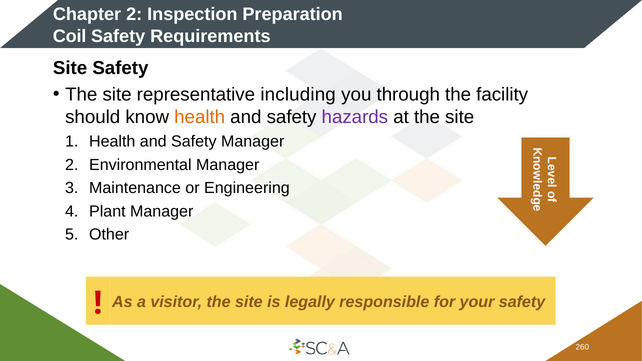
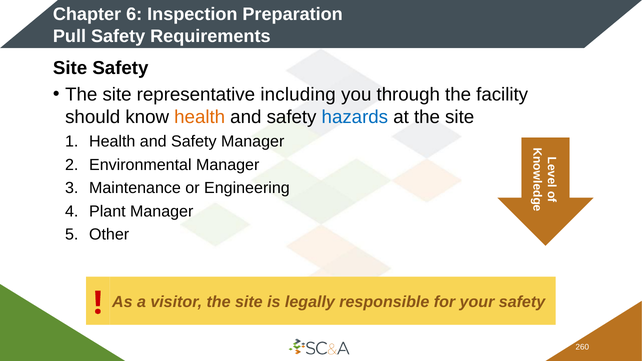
Chapter 2: 2 -> 6
Coil: Coil -> Pull
hazards colour: purple -> blue
